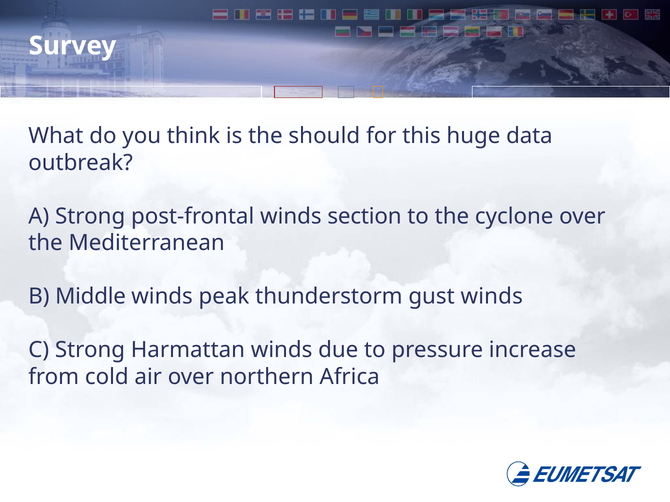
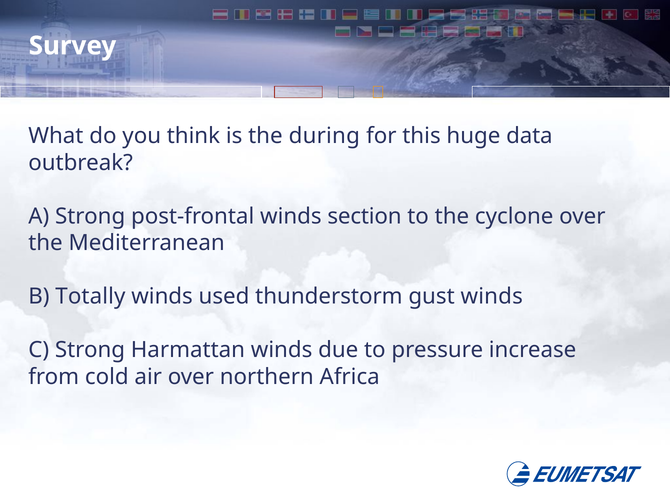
should: should -> during
Middle: Middle -> Totally
peak: peak -> used
